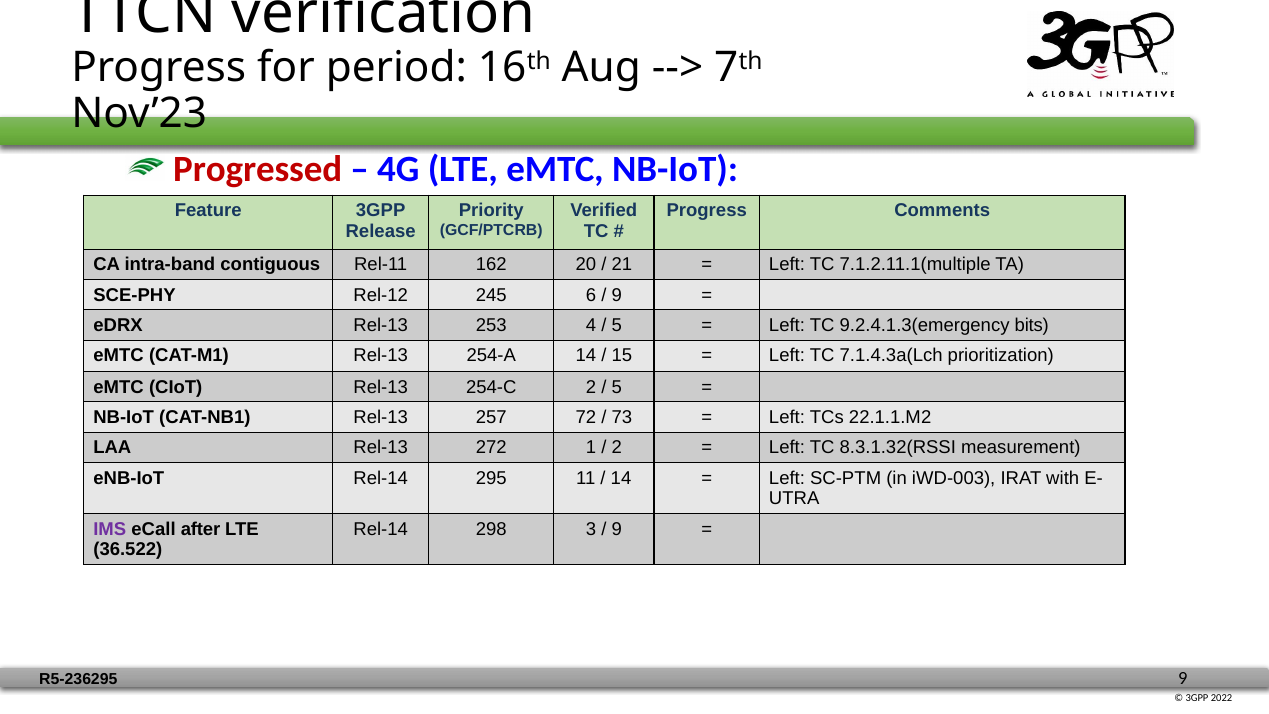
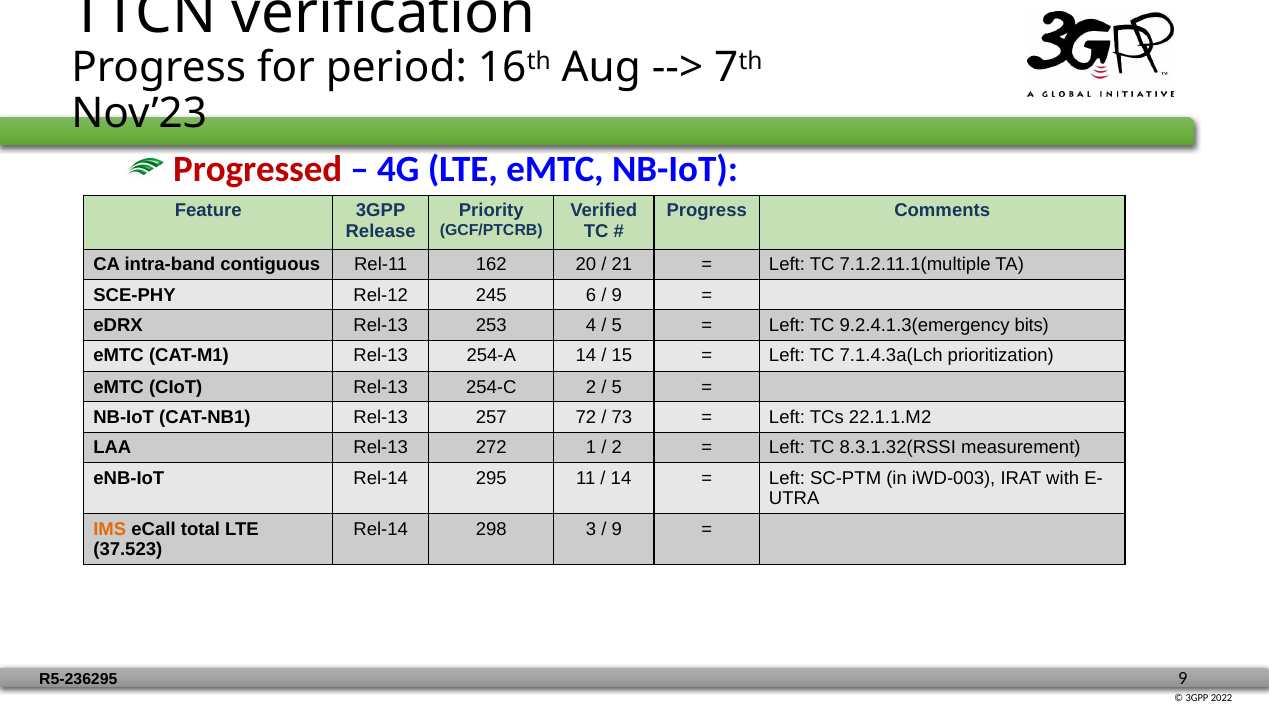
IMS colour: purple -> orange
after: after -> total
36.522: 36.522 -> 37.523
